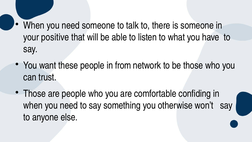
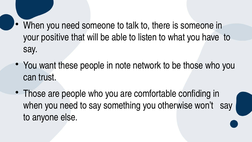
from: from -> note
